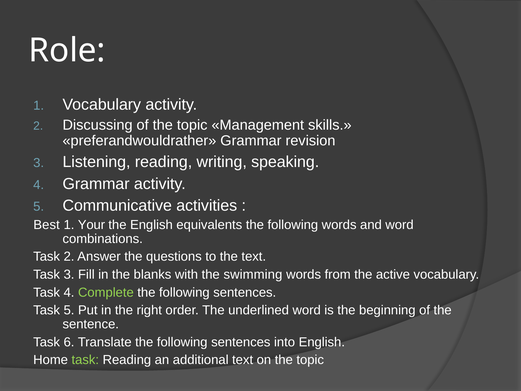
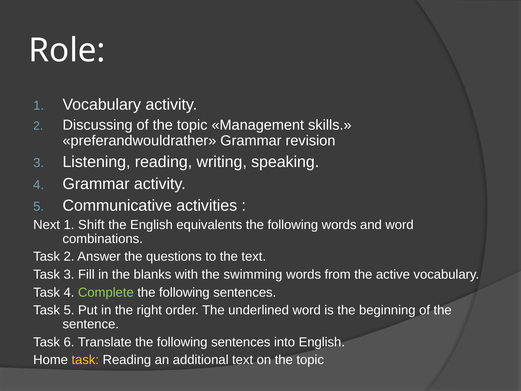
Best: Best -> Next
Your: Your -> Shift
task at (85, 360) colour: light green -> yellow
